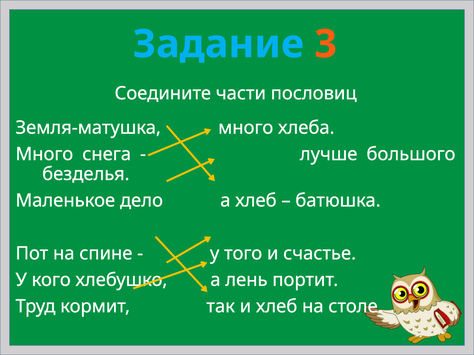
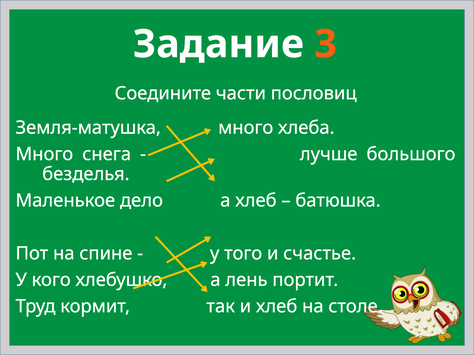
Задание colour: light blue -> white
